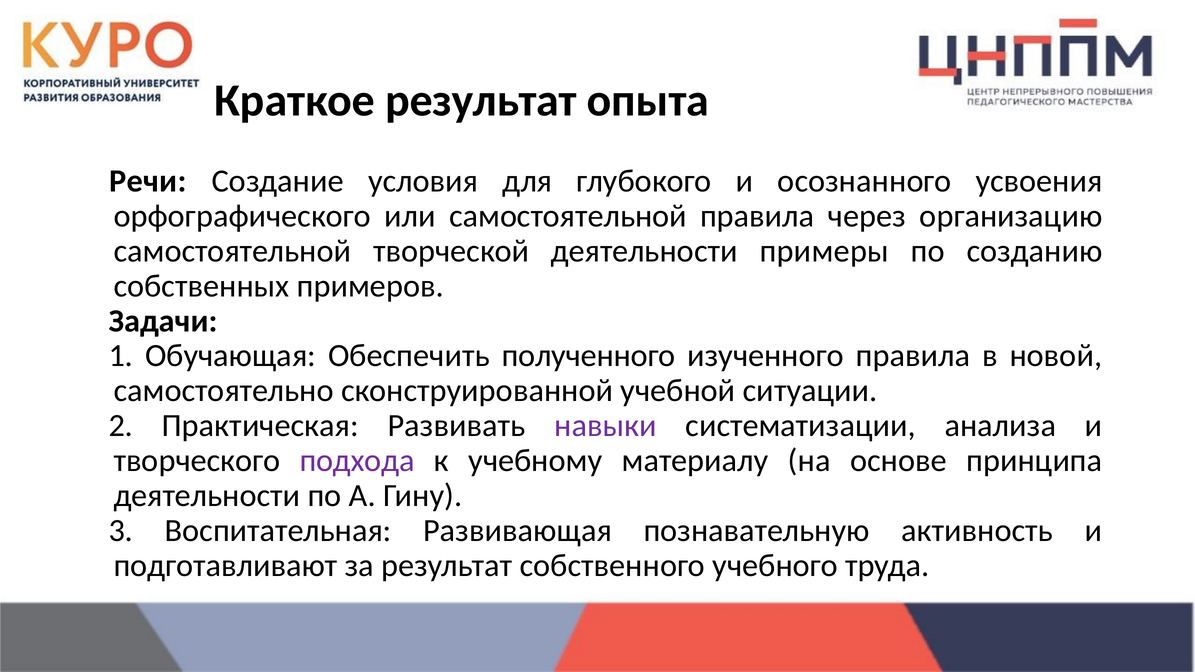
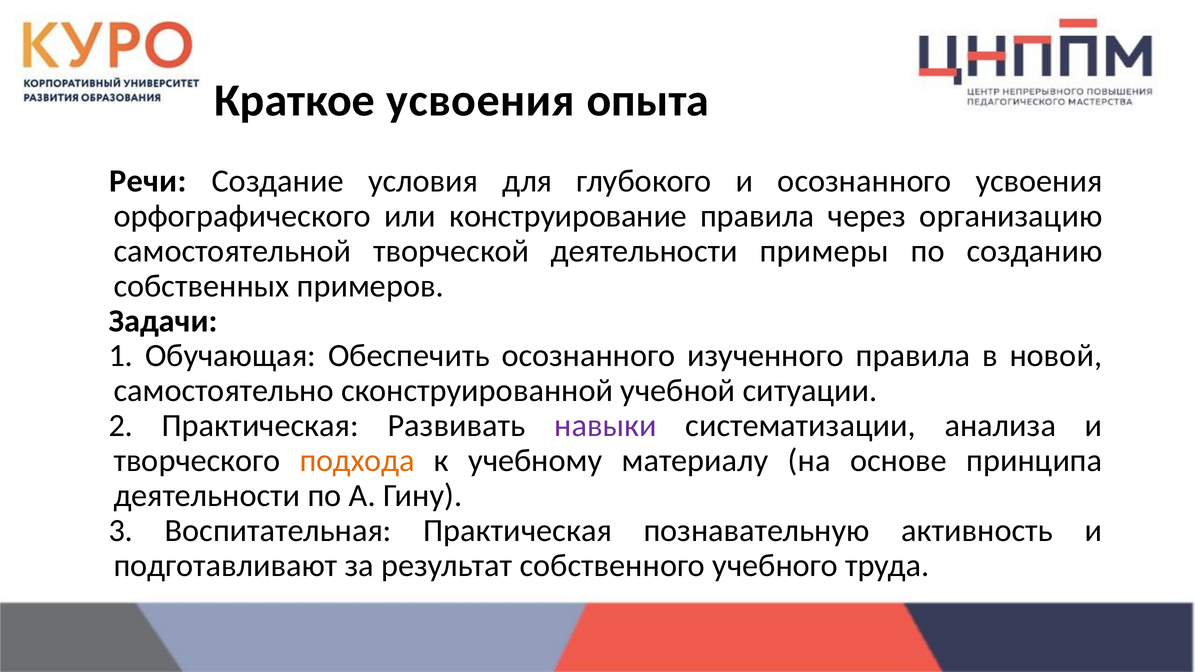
Краткое результат: результат -> усвоения
или самостоятельной: самостоятельной -> конструирование
Обеспечить полученного: полученного -> осознанного
подхода colour: purple -> orange
Воспитательная Развивающая: Развивающая -> Практическая
